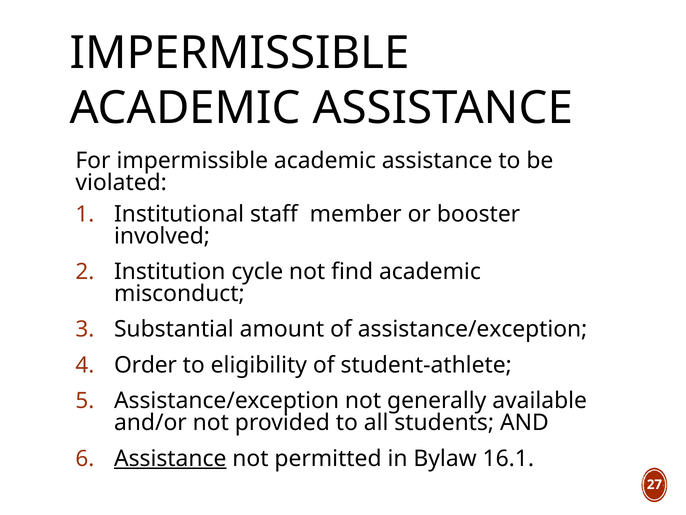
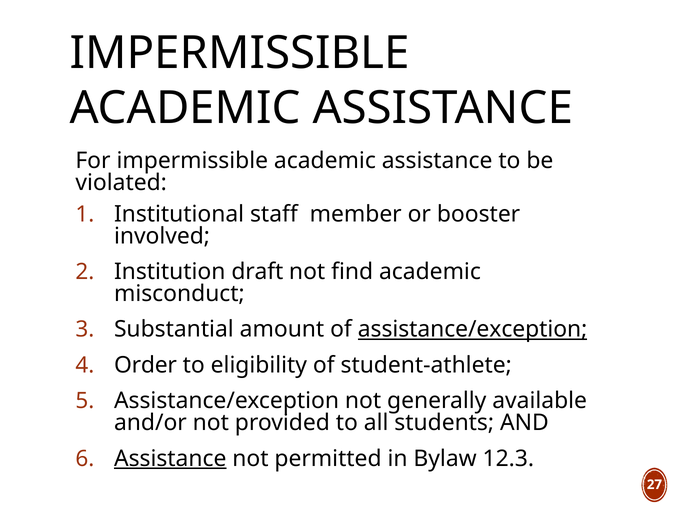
cycle: cycle -> draft
assistance/exception at (473, 329) underline: none -> present
16.1: 16.1 -> 12.3
